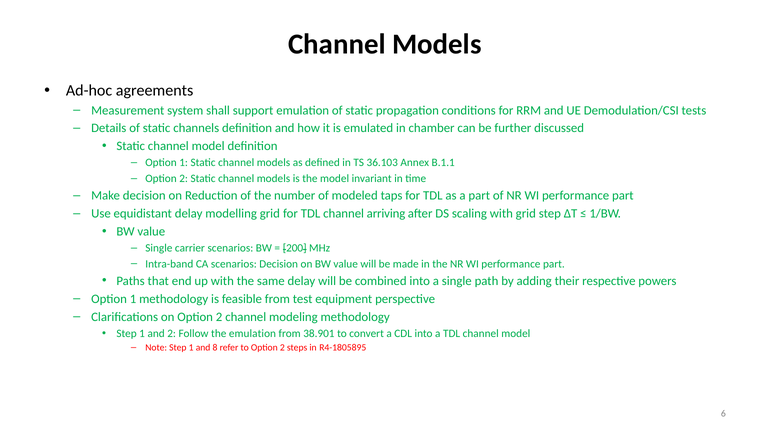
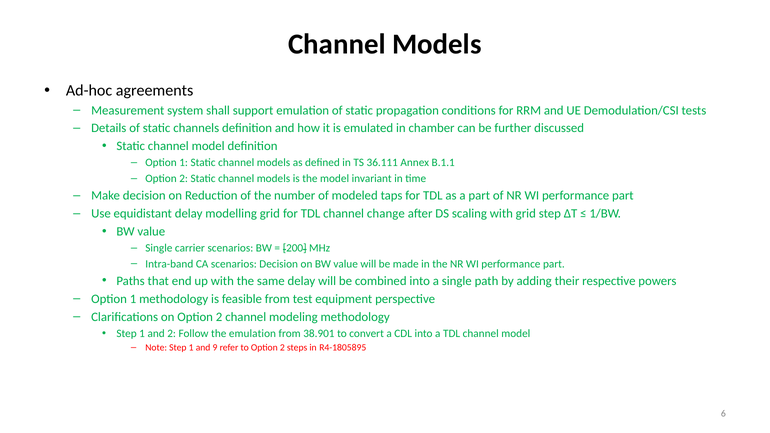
36.103: 36.103 -> 36.111
arriving: arriving -> change
8: 8 -> 9
